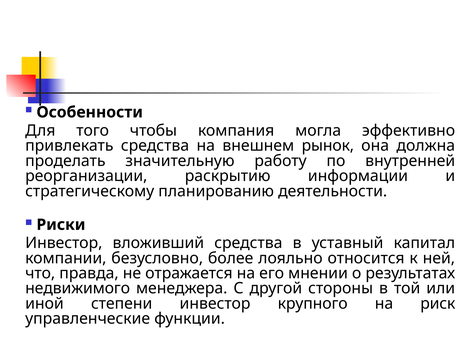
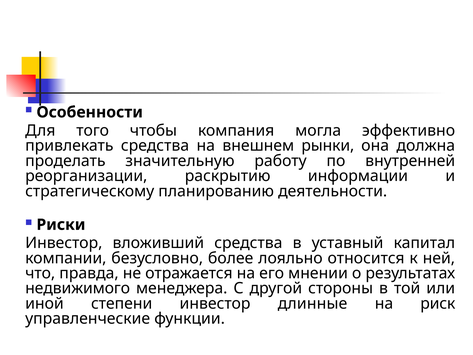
рынок: рынок -> рынки
крупного: крупного -> длинные
